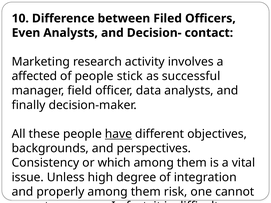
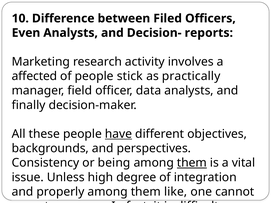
contact: contact -> reports
successful: successful -> practically
which: which -> being
them at (192, 163) underline: none -> present
risk: risk -> like
